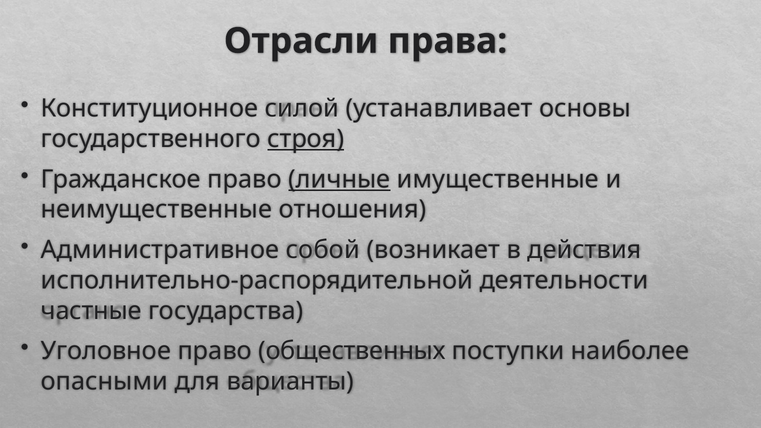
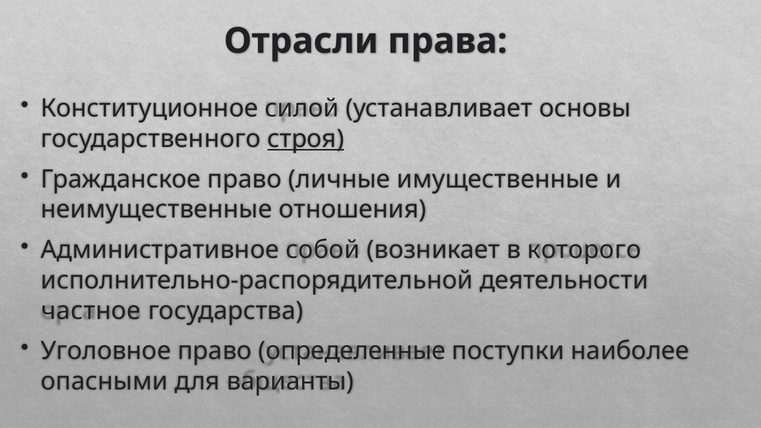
личные underline: present -> none
действия: действия -> которого
частные: частные -> частное
общественных: общественных -> определенные
